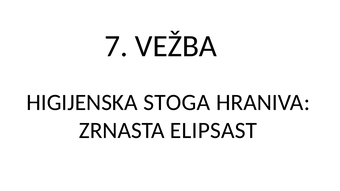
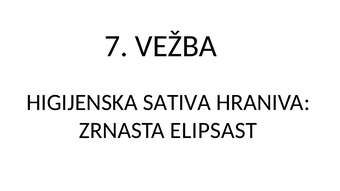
STOGA: STOGA -> SATIVA
